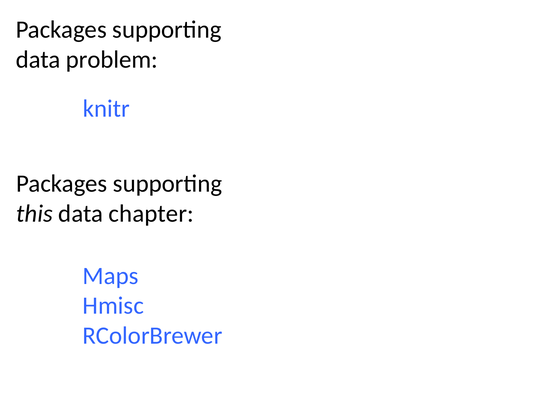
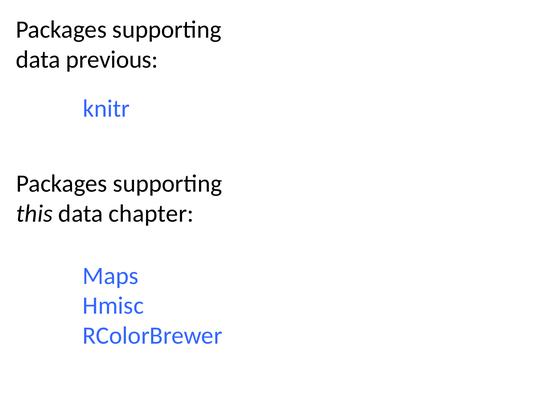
problem: problem -> previous
